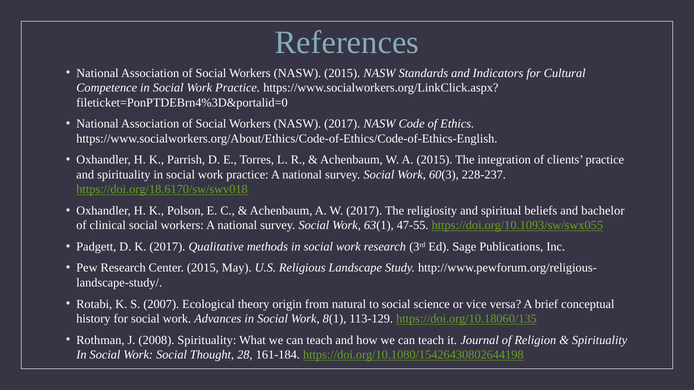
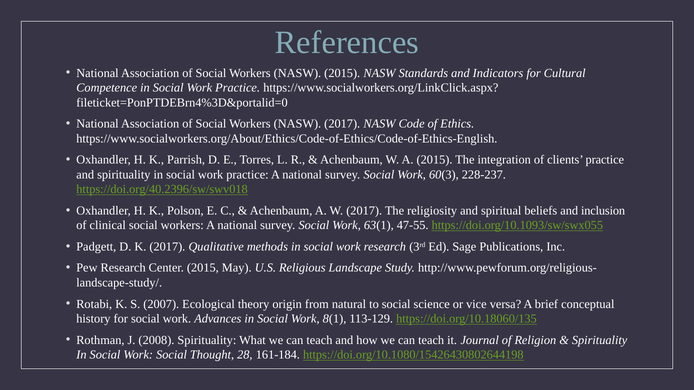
https://doi.org/18.6170/sw/swv018: https://doi.org/18.6170/sw/swv018 -> https://doi.org/40.2396/sw/swv018
bachelor: bachelor -> inclusion
